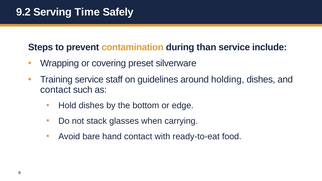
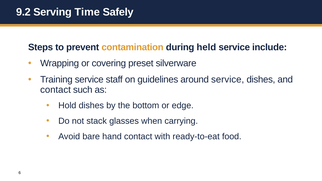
than: than -> held
around holding: holding -> service
